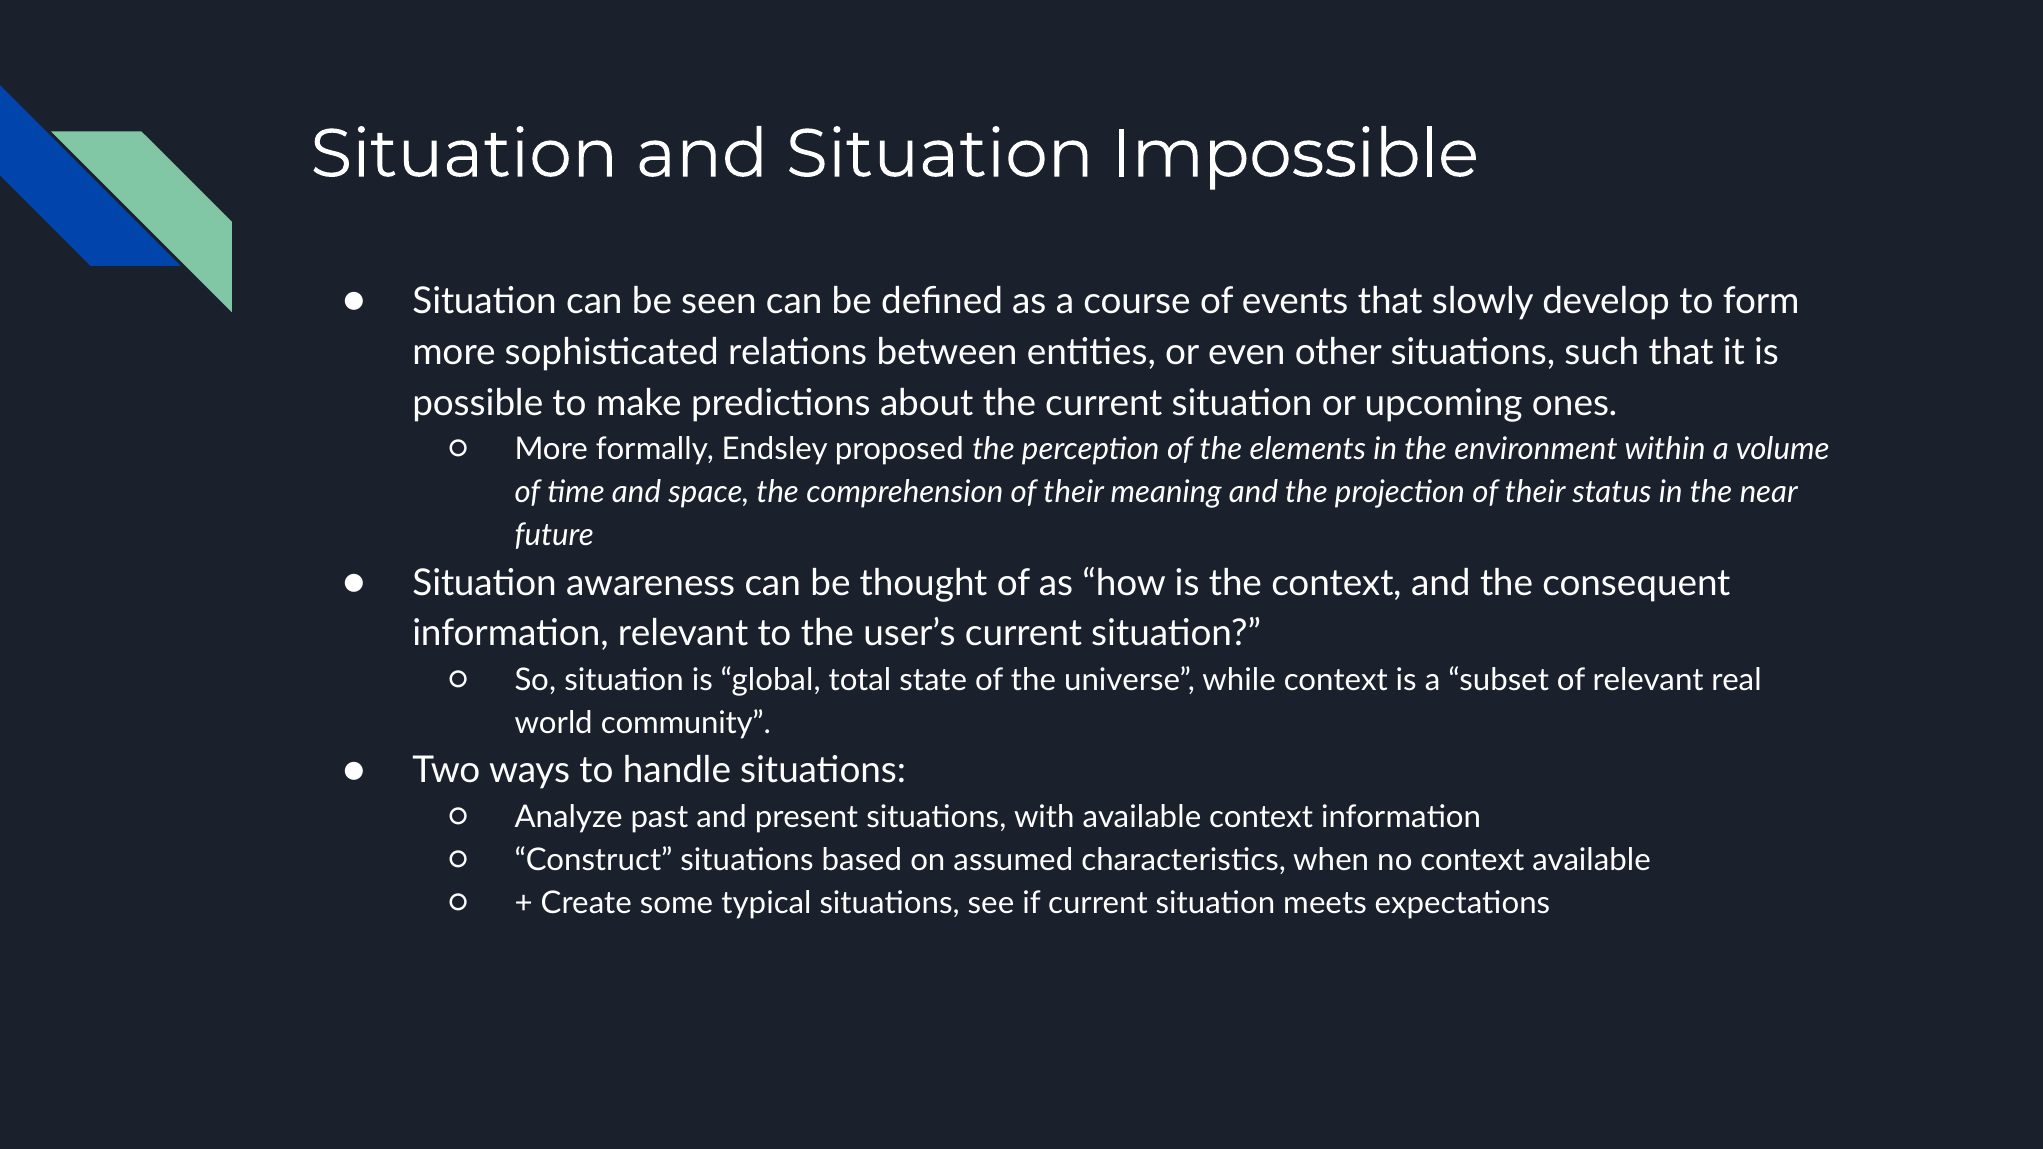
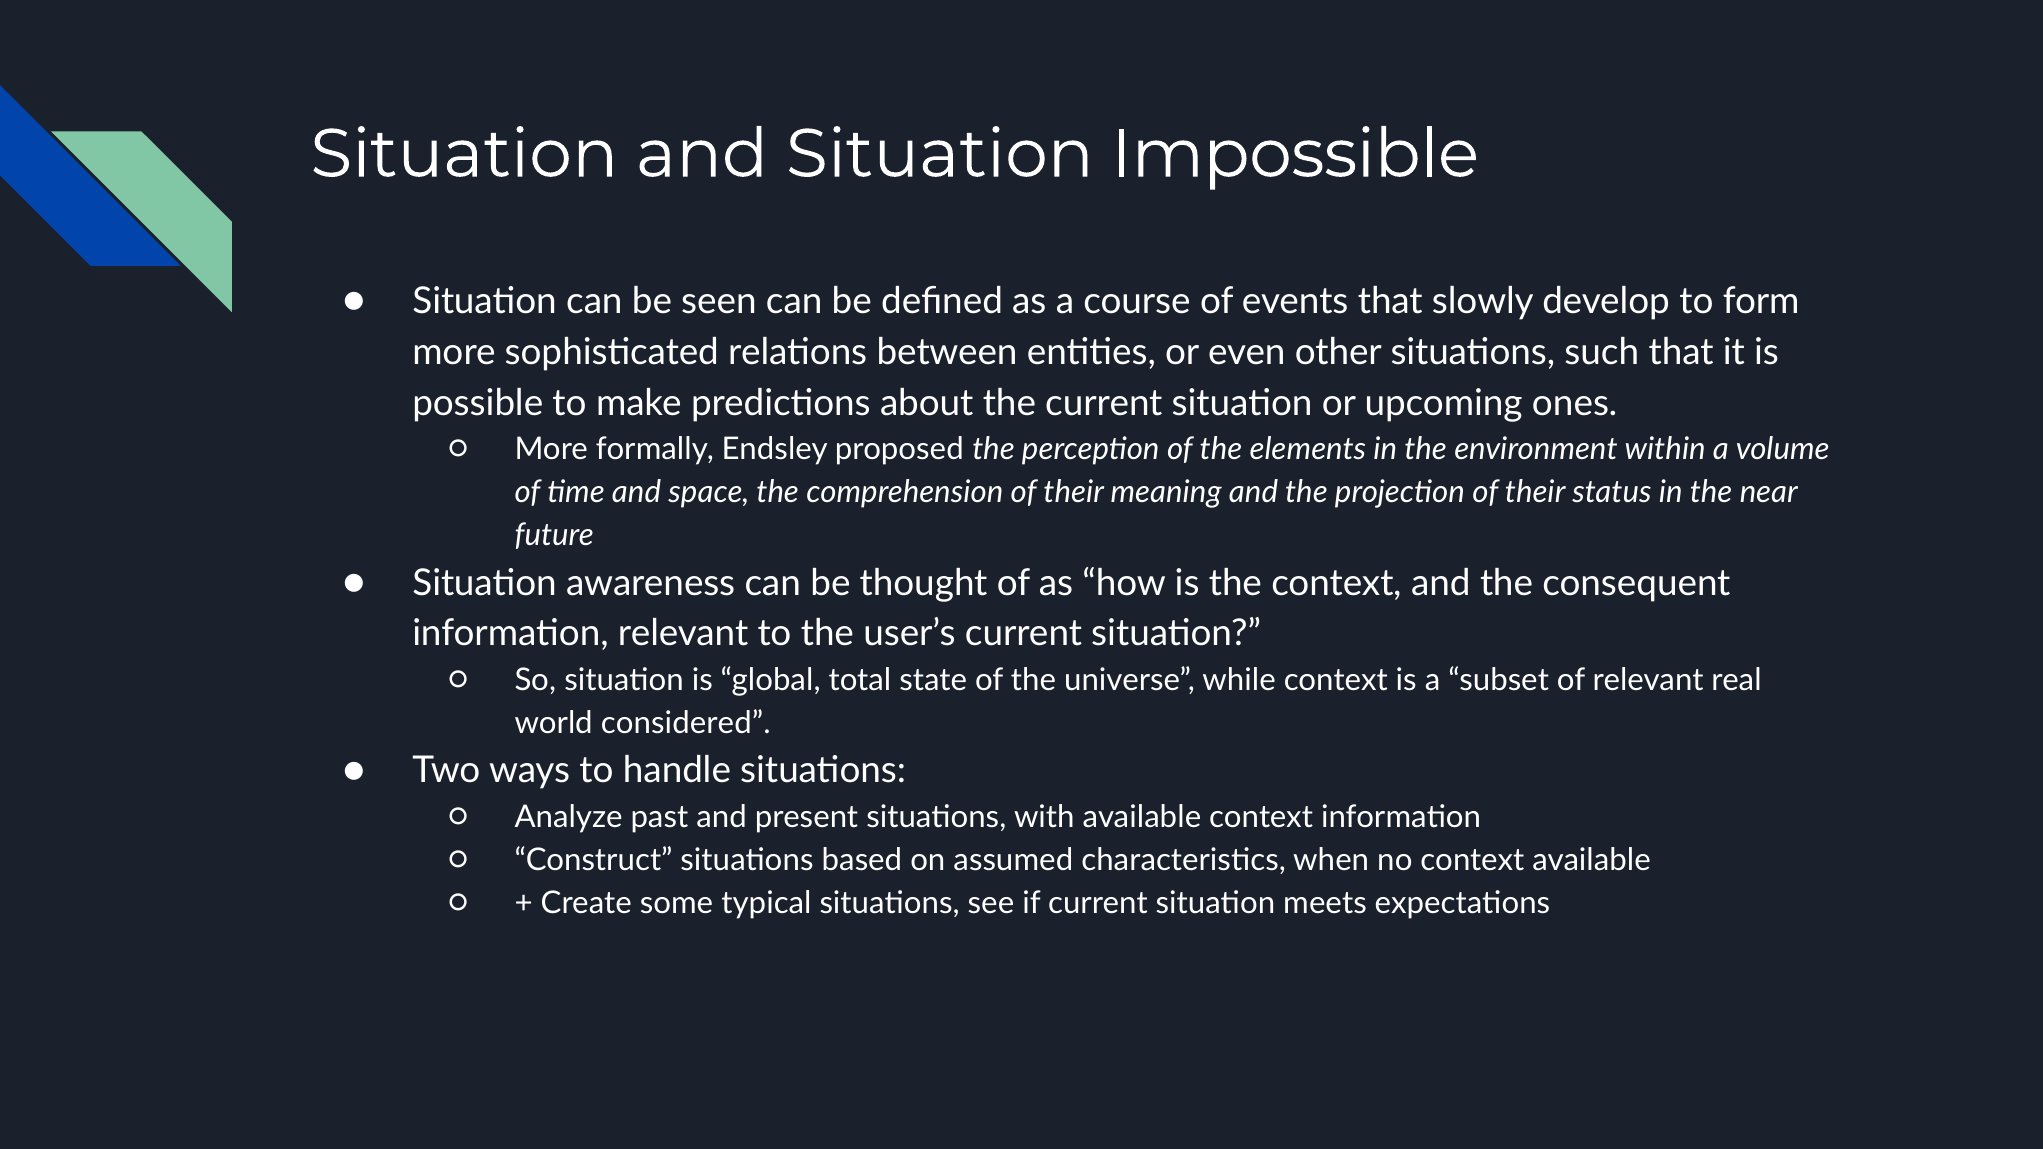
community: community -> considered
